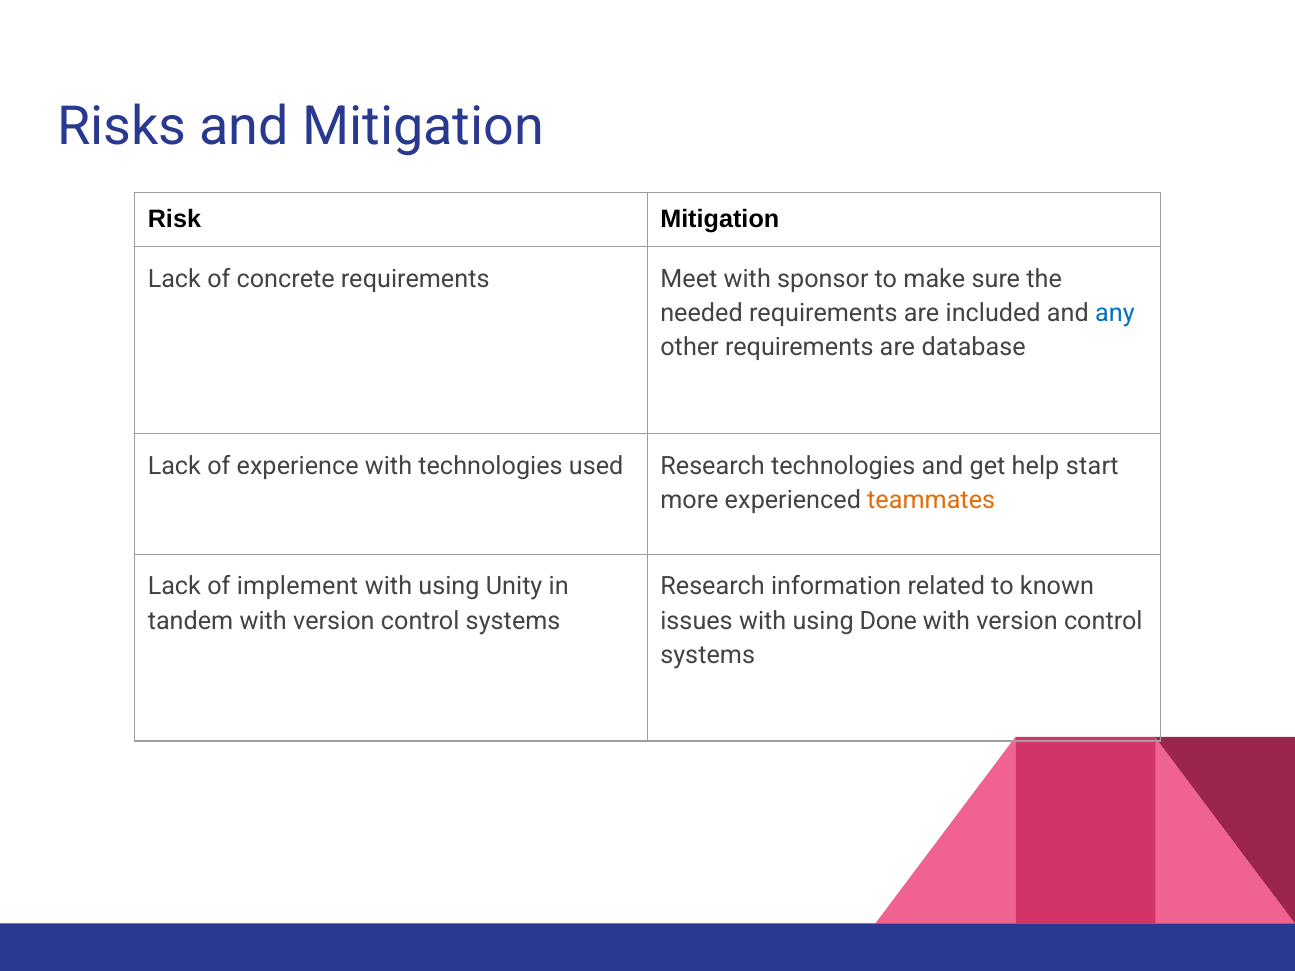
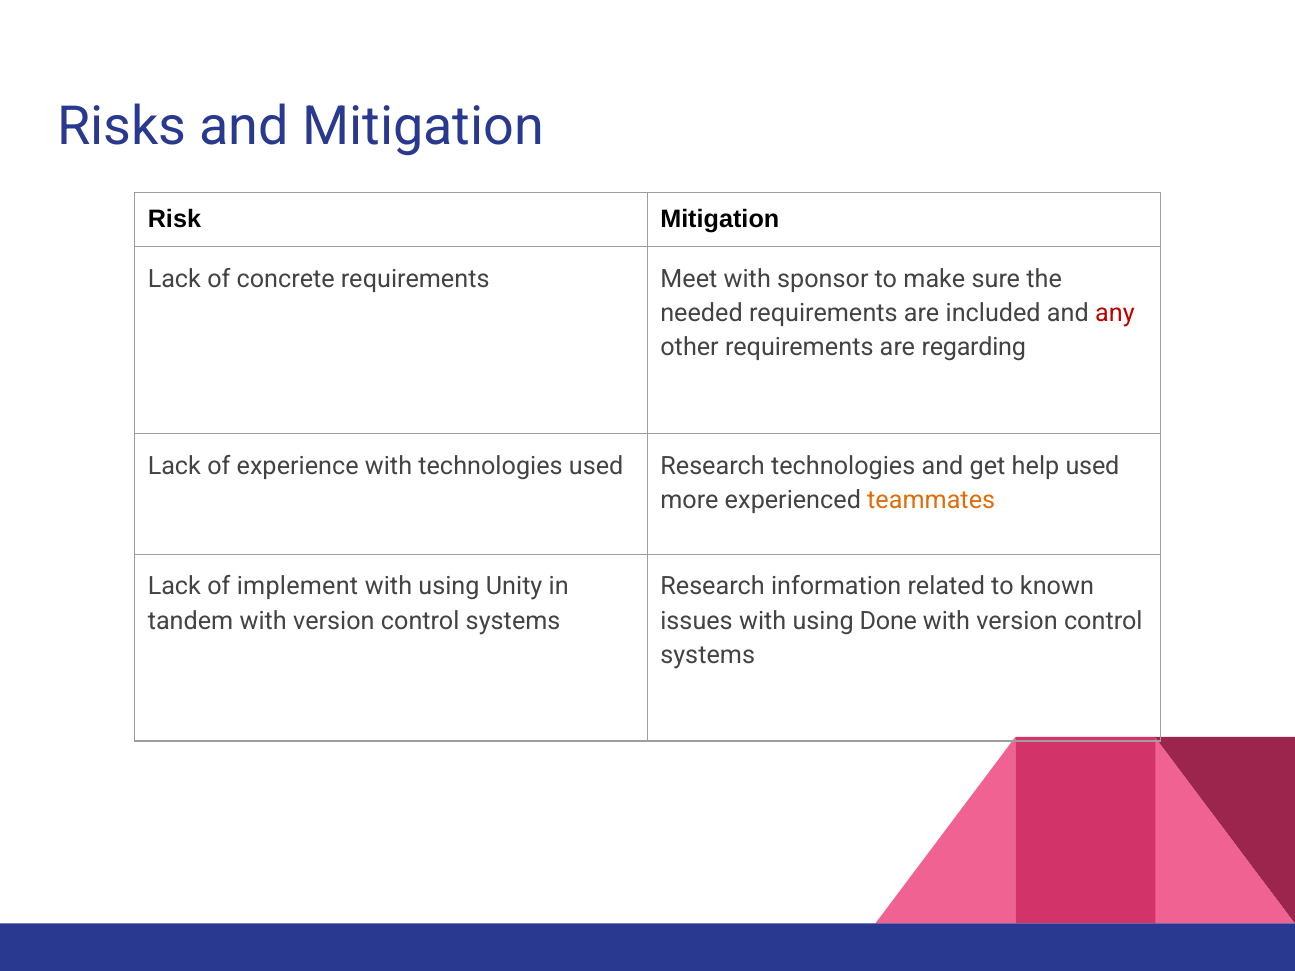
any colour: blue -> red
database: database -> regarding
help start: start -> used
